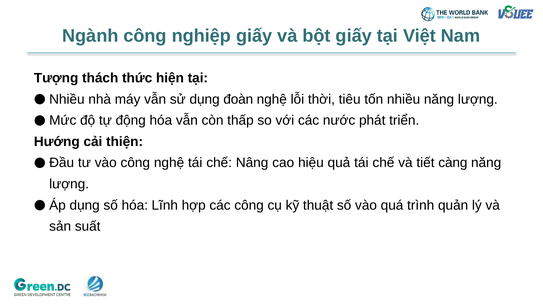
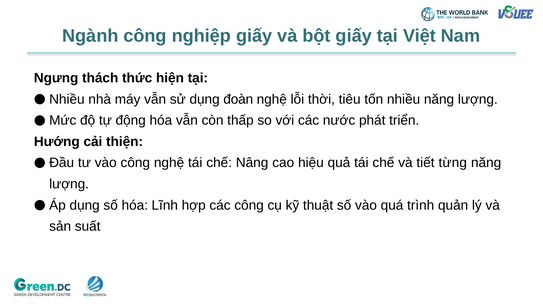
Tượng: Tượng -> Ngưng
càng: càng -> từng
